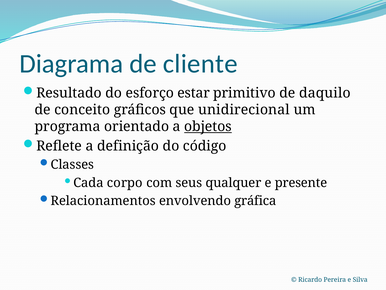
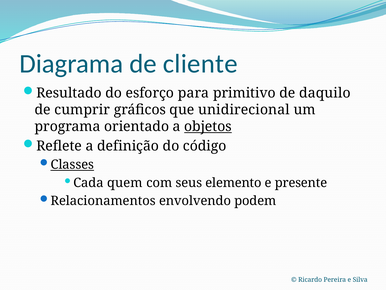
estar: estar -> para
conceito: conceito -> cumprir
Classes underline: none -> present
corpo: corpo -> quem
qualquer: qualquer -> elemento
gráfica: gráfica -> podem
